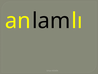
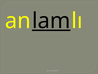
lam underline: none -> present
